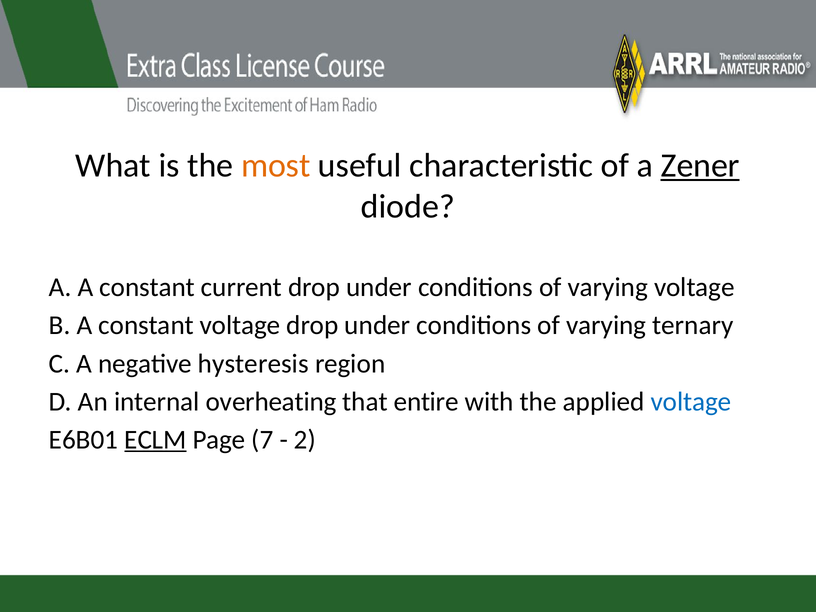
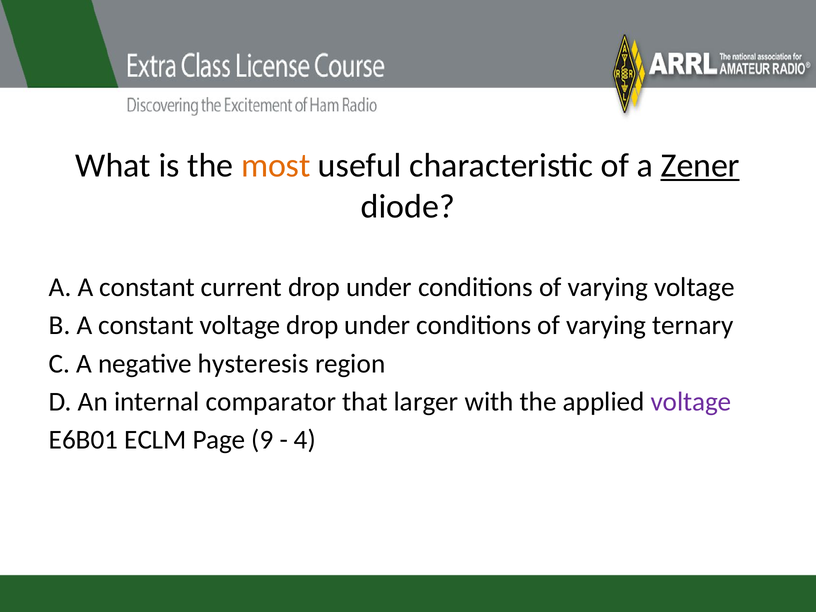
overheating: overheating -> comparator
entire: entire -> larger
voltage at (691, 402) colour: blue -> purple
ECLM underline: present -> none
7: 7 -> 9
2: 2 -> 4
